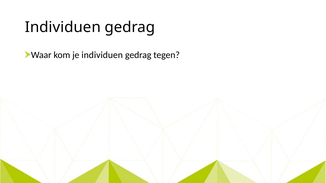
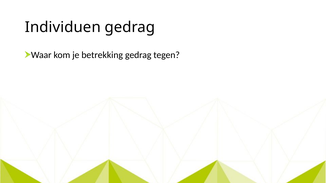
je individuen: individuen -> betrekking
